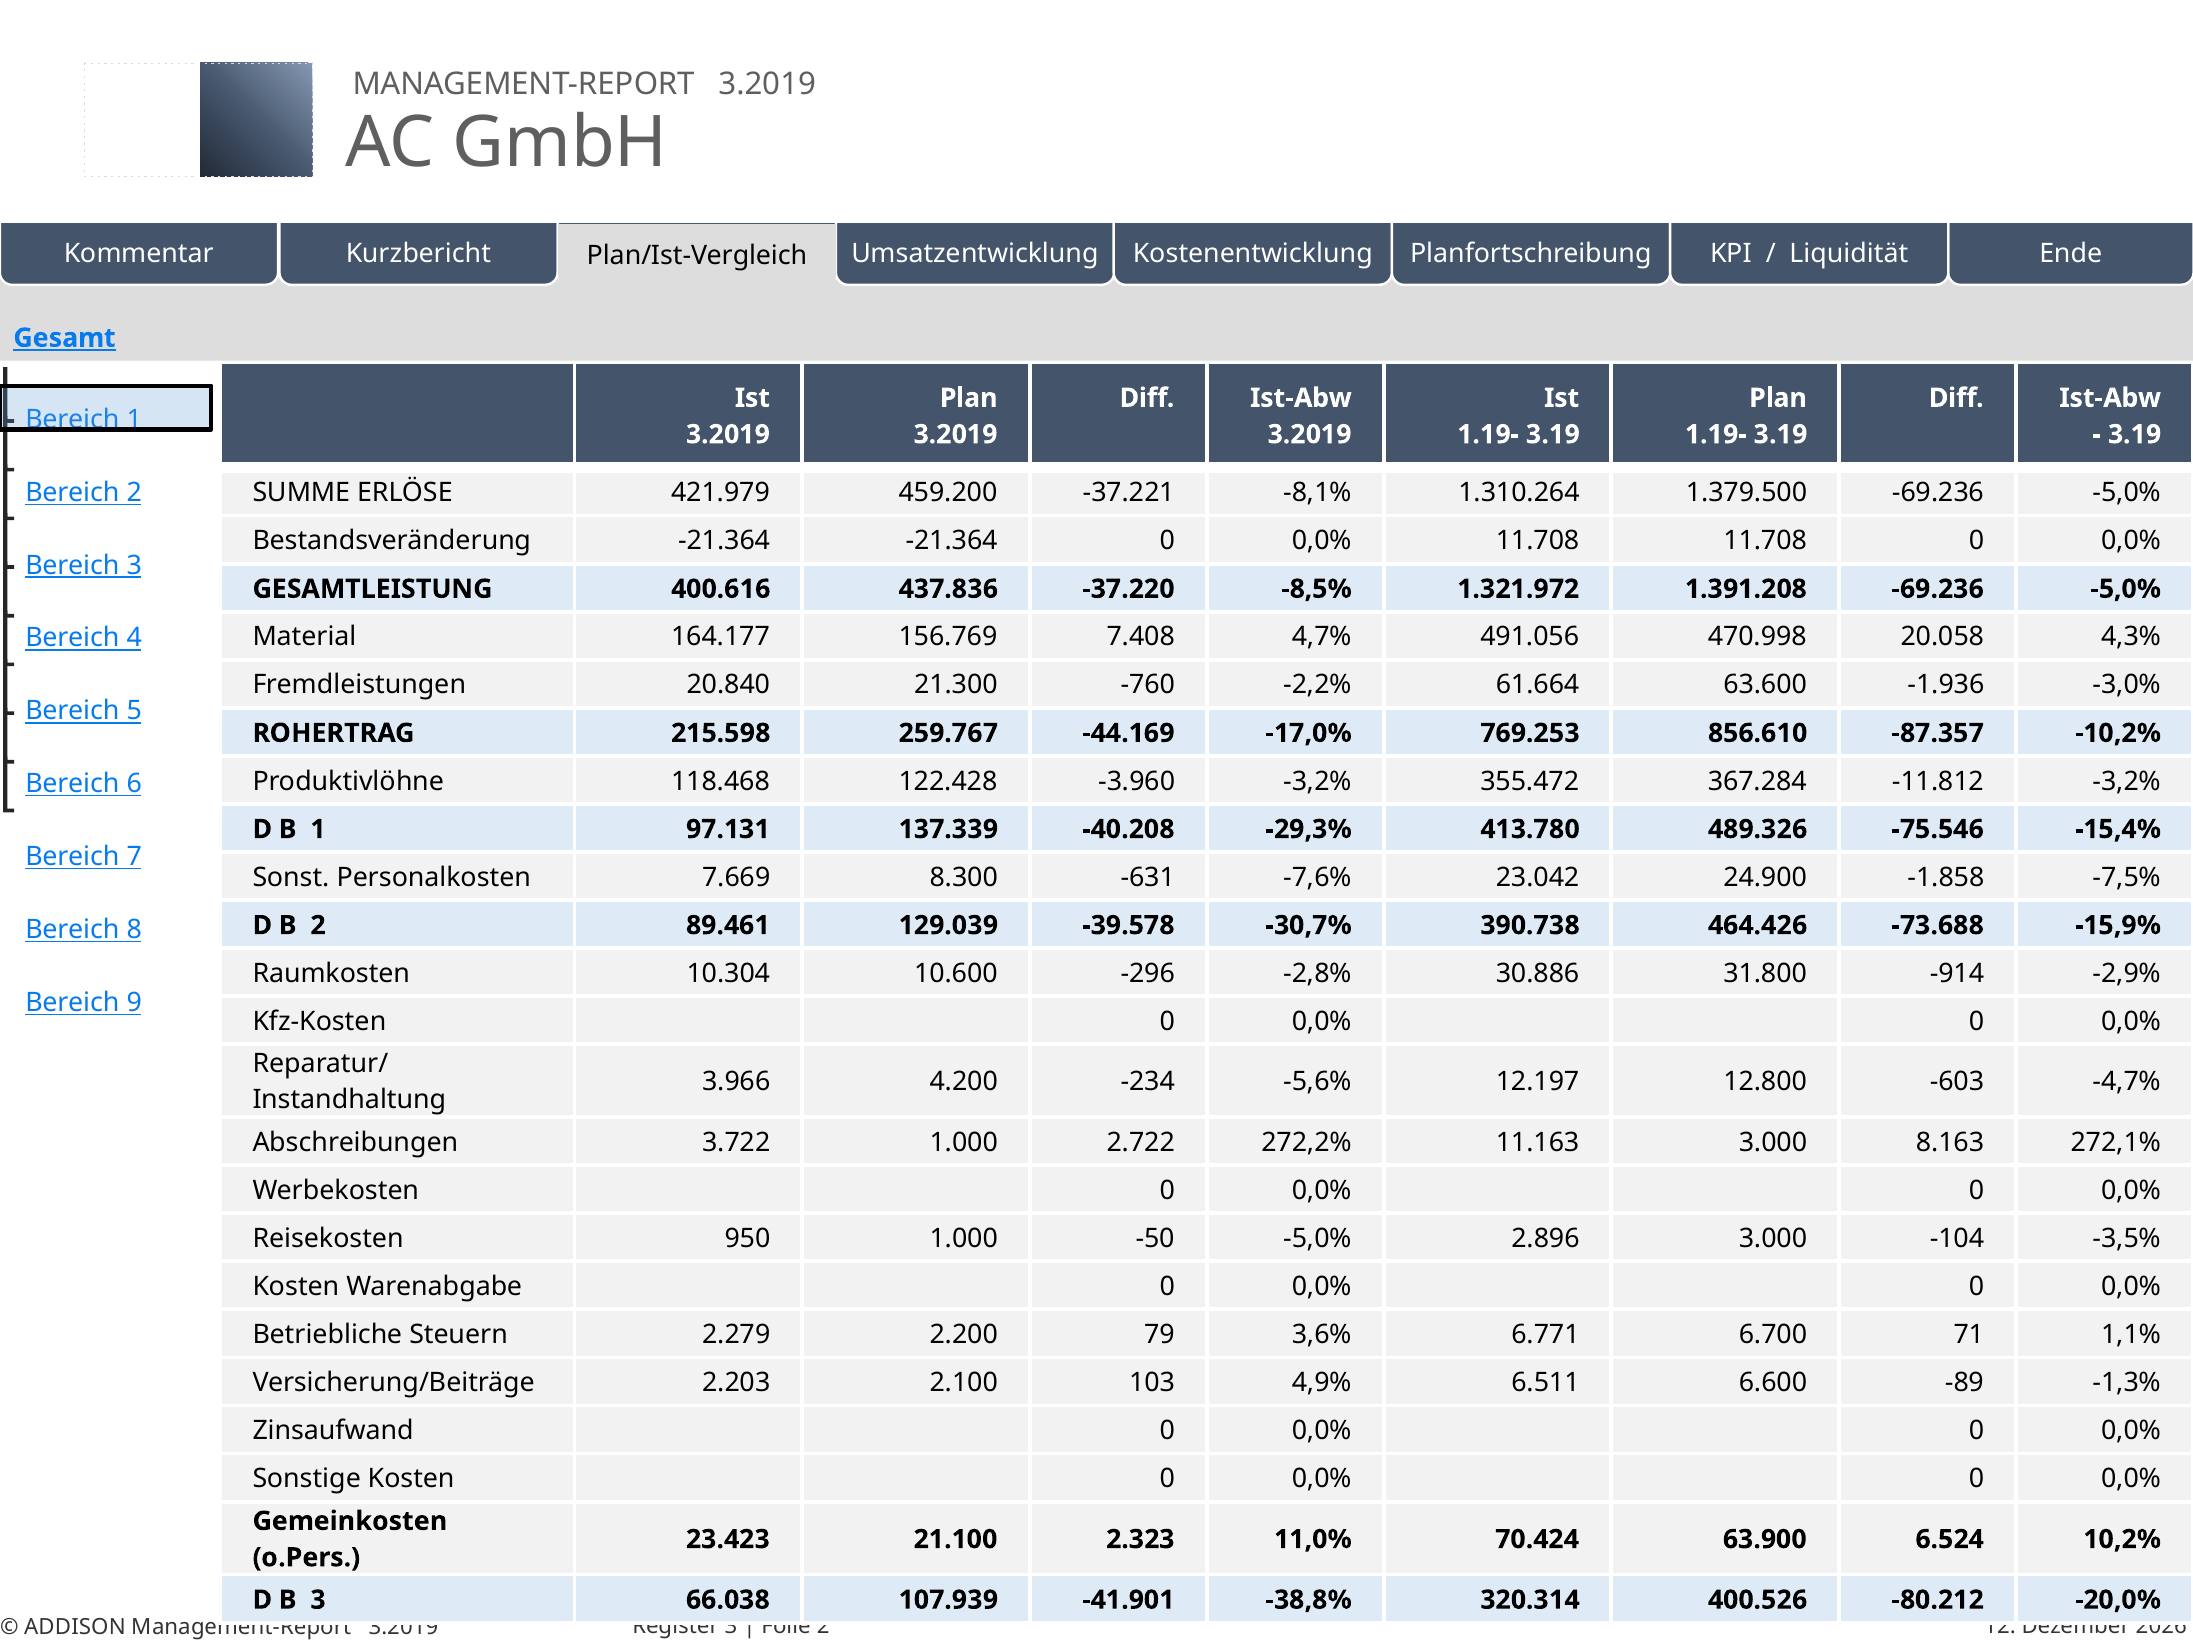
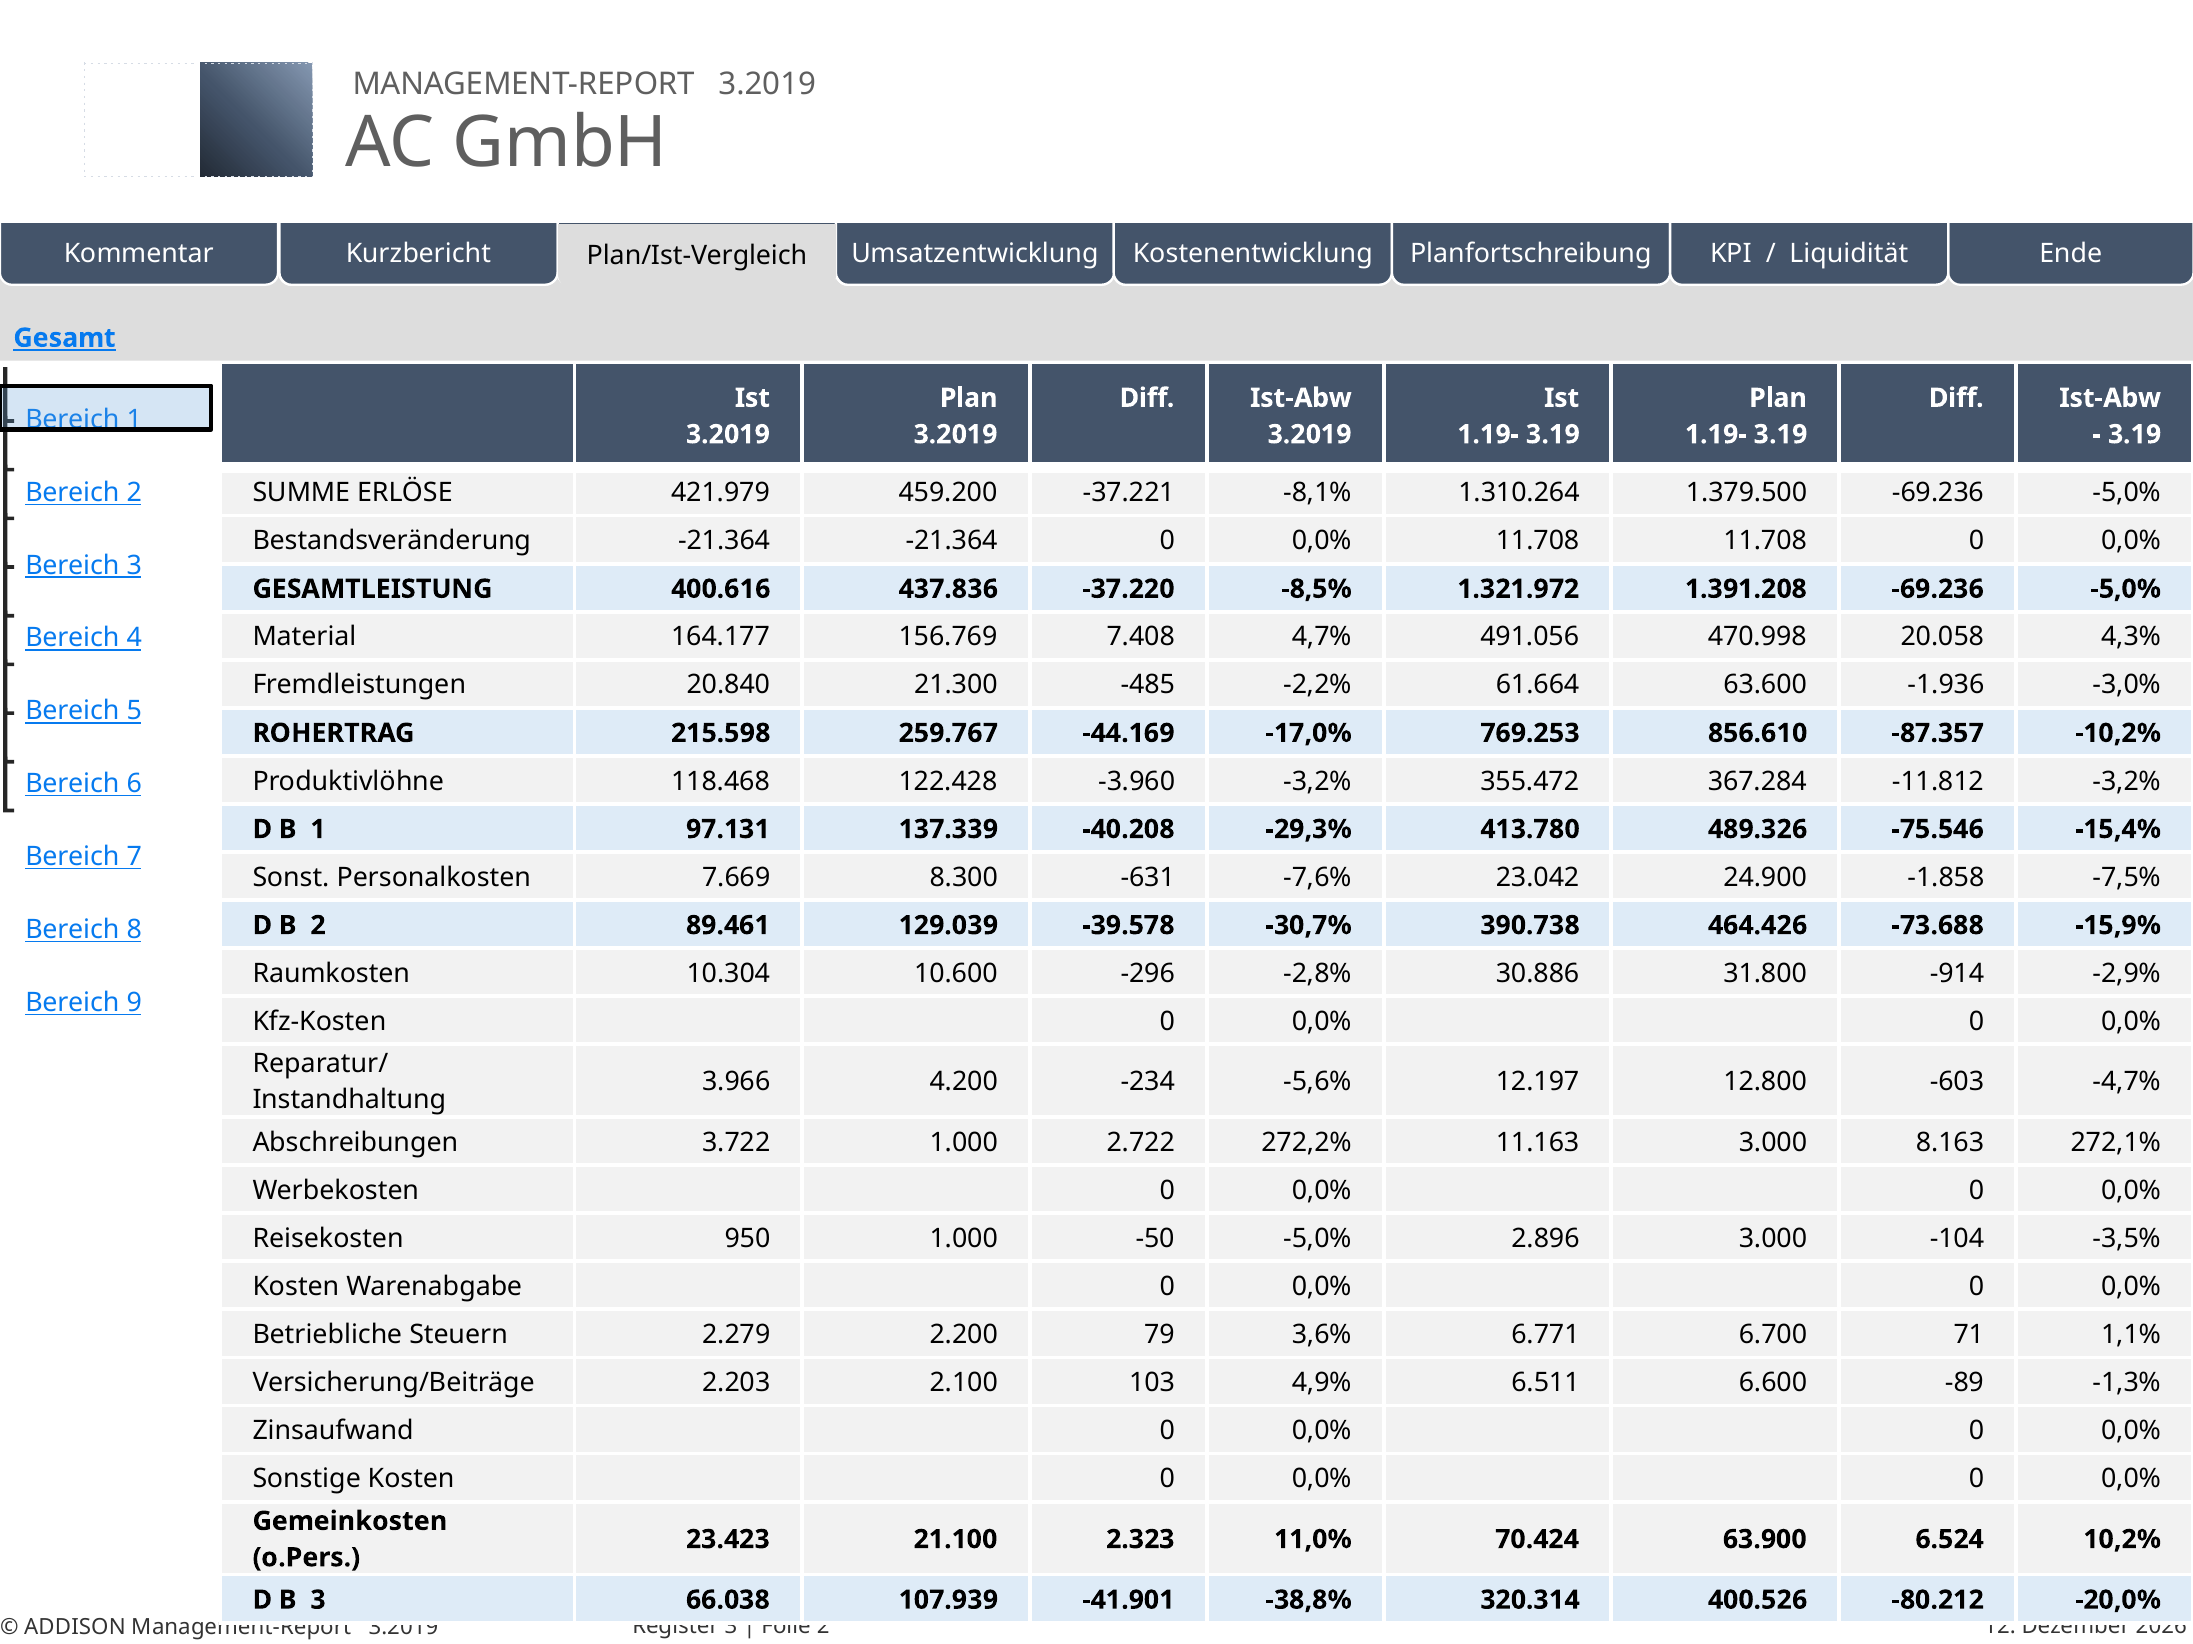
-760: -760 -> -485
